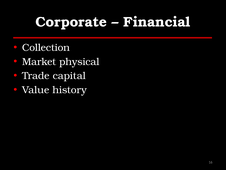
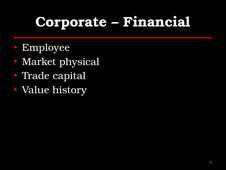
Collection: Collection -> Employee
